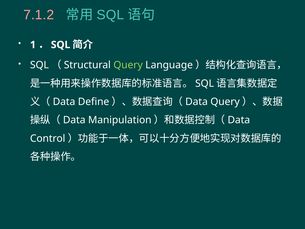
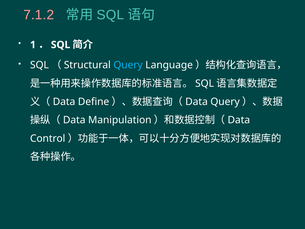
Query at (128, 65) colour: light green -> light blue
